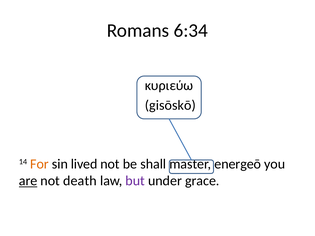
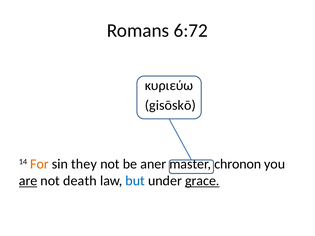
6:34: 6:34 -> 6:72
lived: lived -> they
shall: shall -> aner
energeō: energeō -> chronon
but colour: purple -> blue
grace underline: none -> present
